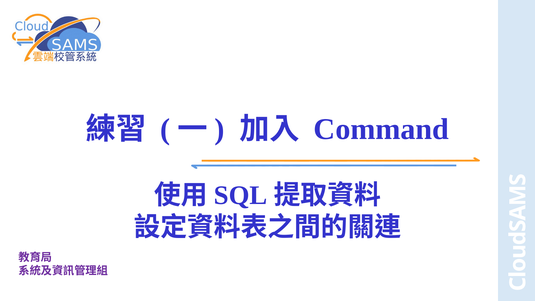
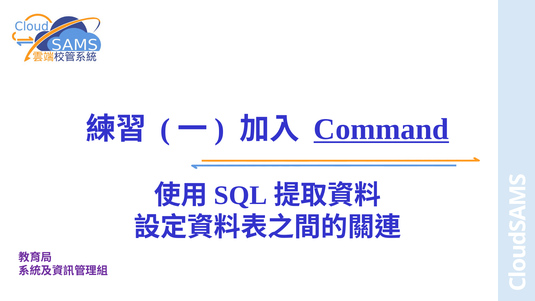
Command underline: none -> present
